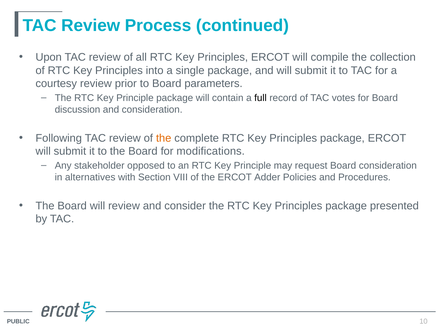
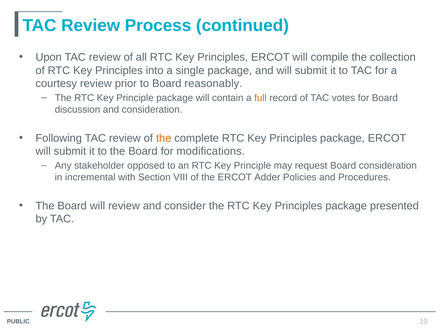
parameters: parameters -> reasonably
full colour: black -> orange
alternatives: alternatives -> incremental
